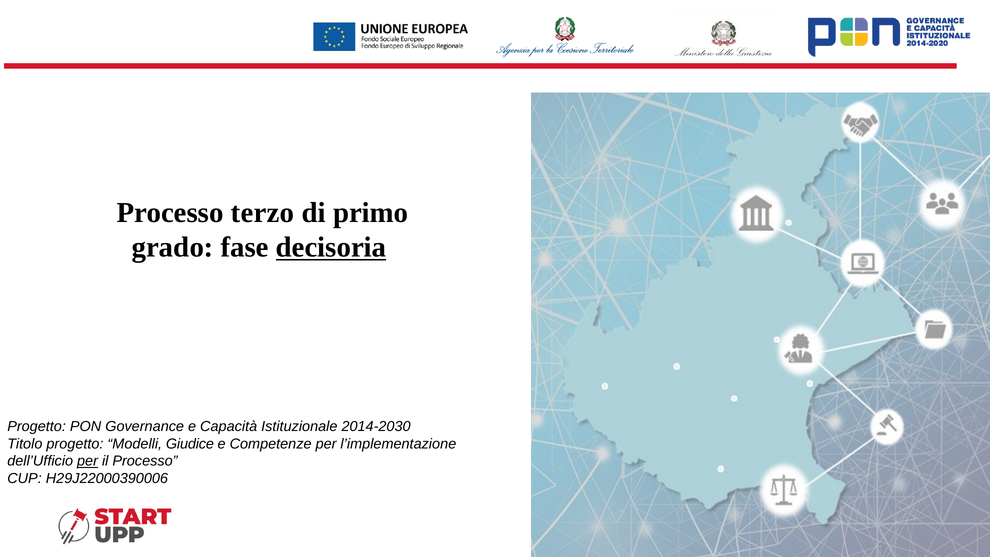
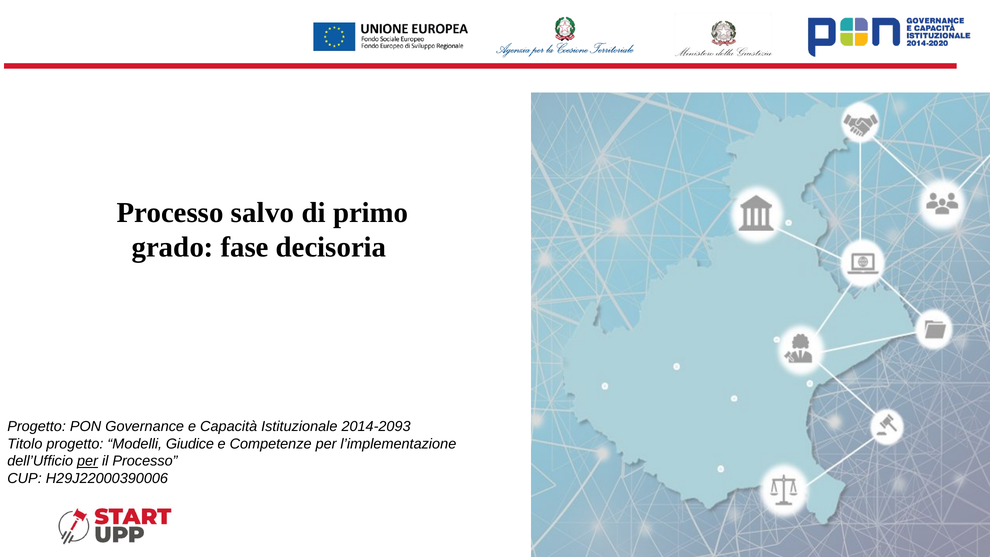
terzo: terzo -> salvo
decisoria underline: present -> none
2014-2030: 2014-2030 -> 2014-2093
